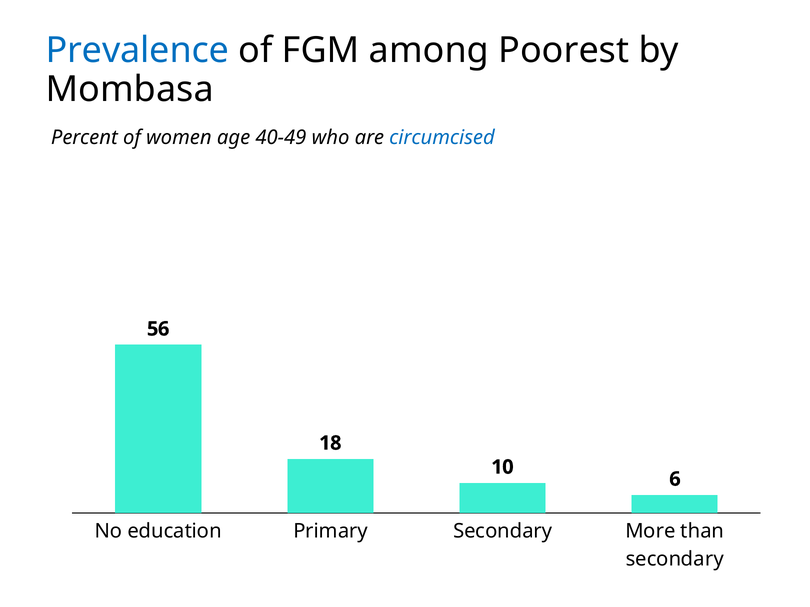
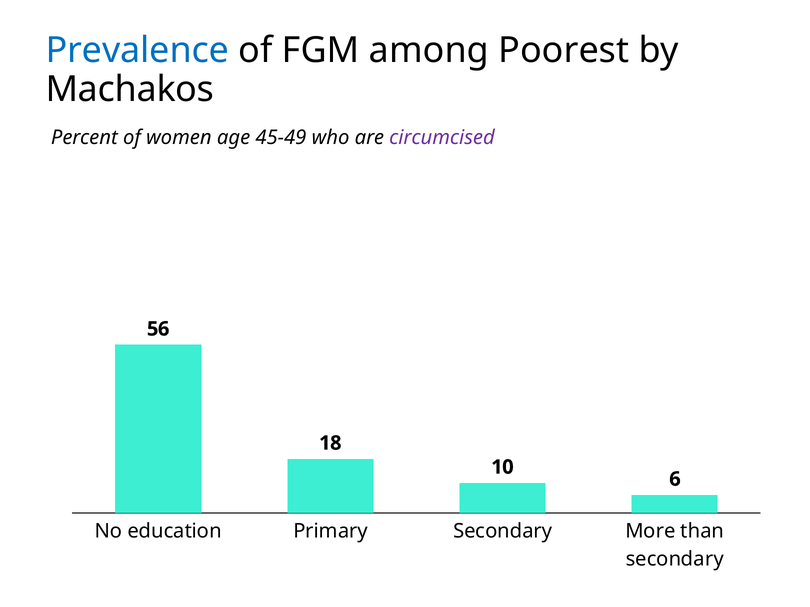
Mombasa: Mombasa -> Machakos
40-49: 40-49 -> 45-49
circumcised colour: blue -> purple
